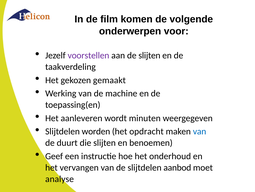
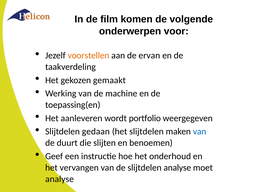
voorstellen colour: purple -> orange
de slijten: slijten -> ervan
minuten: minuten -> portfolio
worden: worden -> gedaan
het opdracht: opdracht -> slijtdelen
slijtdelen aanbod: aanbod -> analyse
